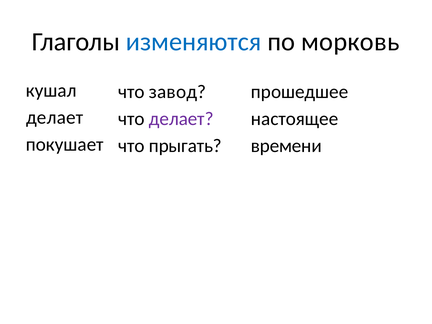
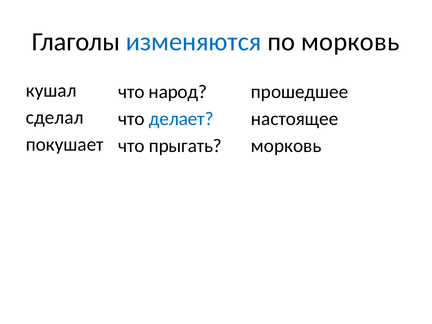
завод: завод -> народ
делает at (55, 118): делает -> сделал
делает at (181, 119) colour: purple -> blue
времени at (286, 146): времени -> морковь
